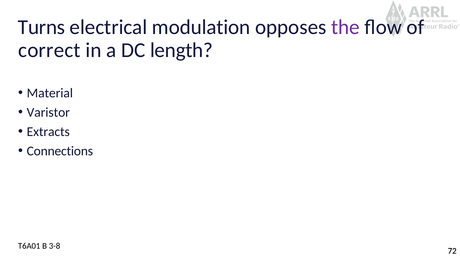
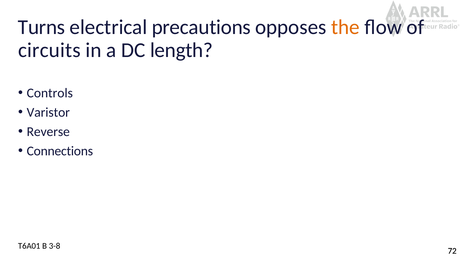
modulation: modulation -> precautions
the colour: purple -> orange
correct: correct -> circuits
Material: Material -> Controls
Extracts: Extracts -> Reverse
